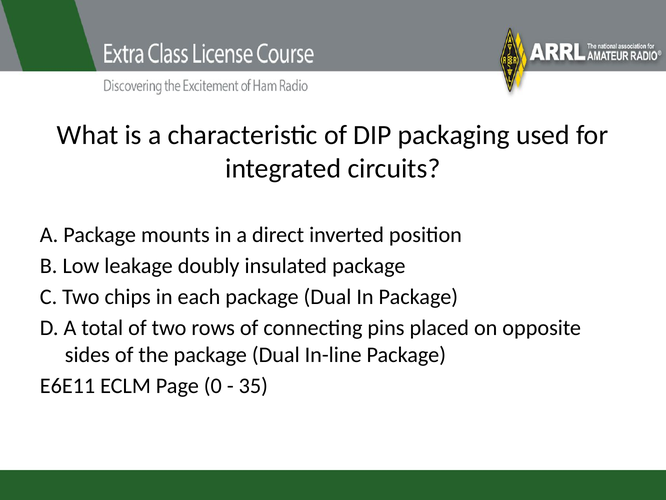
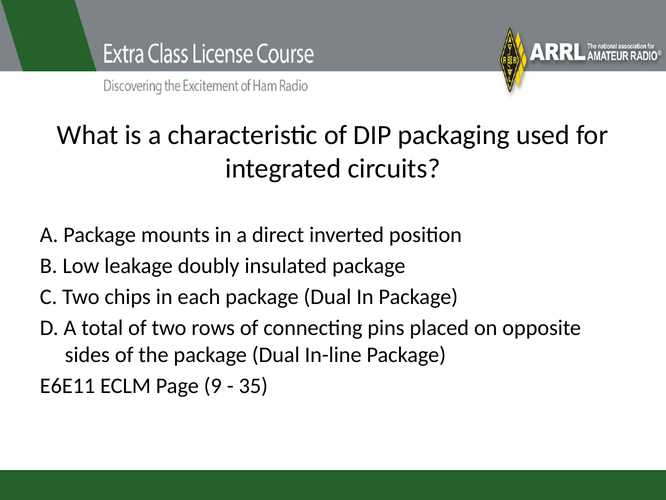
0: 0 -> 9
